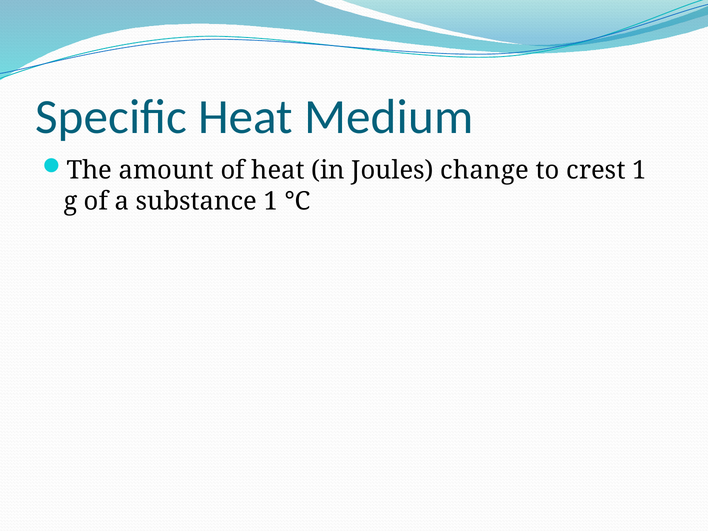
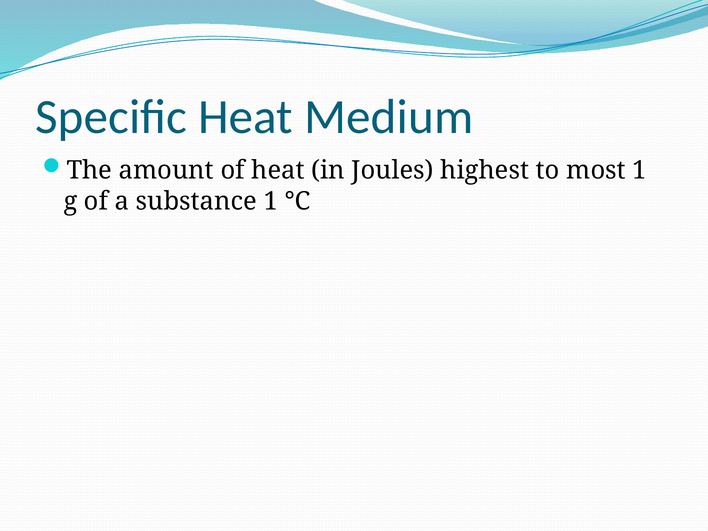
change: change -> highest
crest: crest -> most
